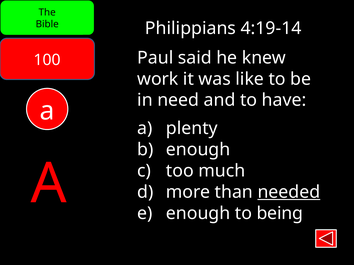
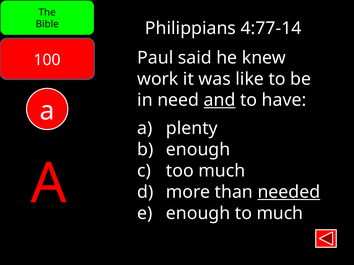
4:19-14: 4:19-14 -> 4:77-14
and underline: none -> present
to being: being -> much
